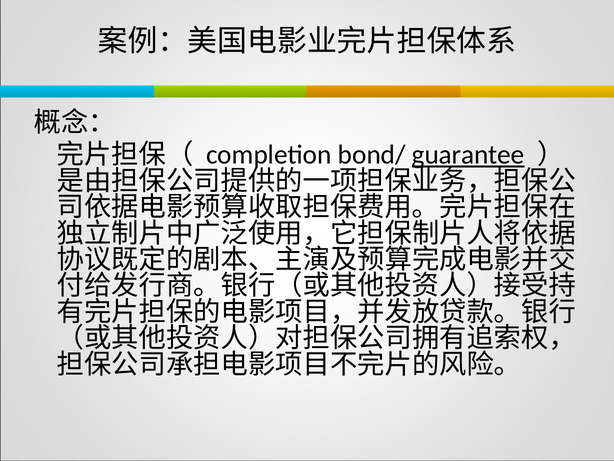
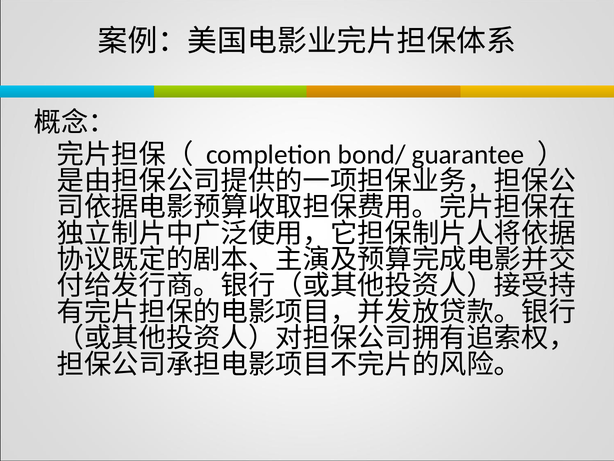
guarantee underline: present -> none
